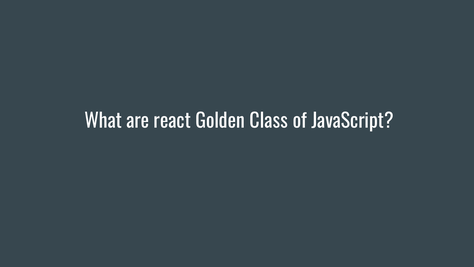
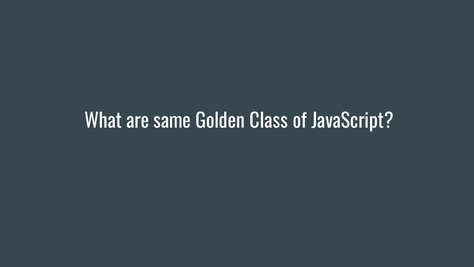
react: react -> same
